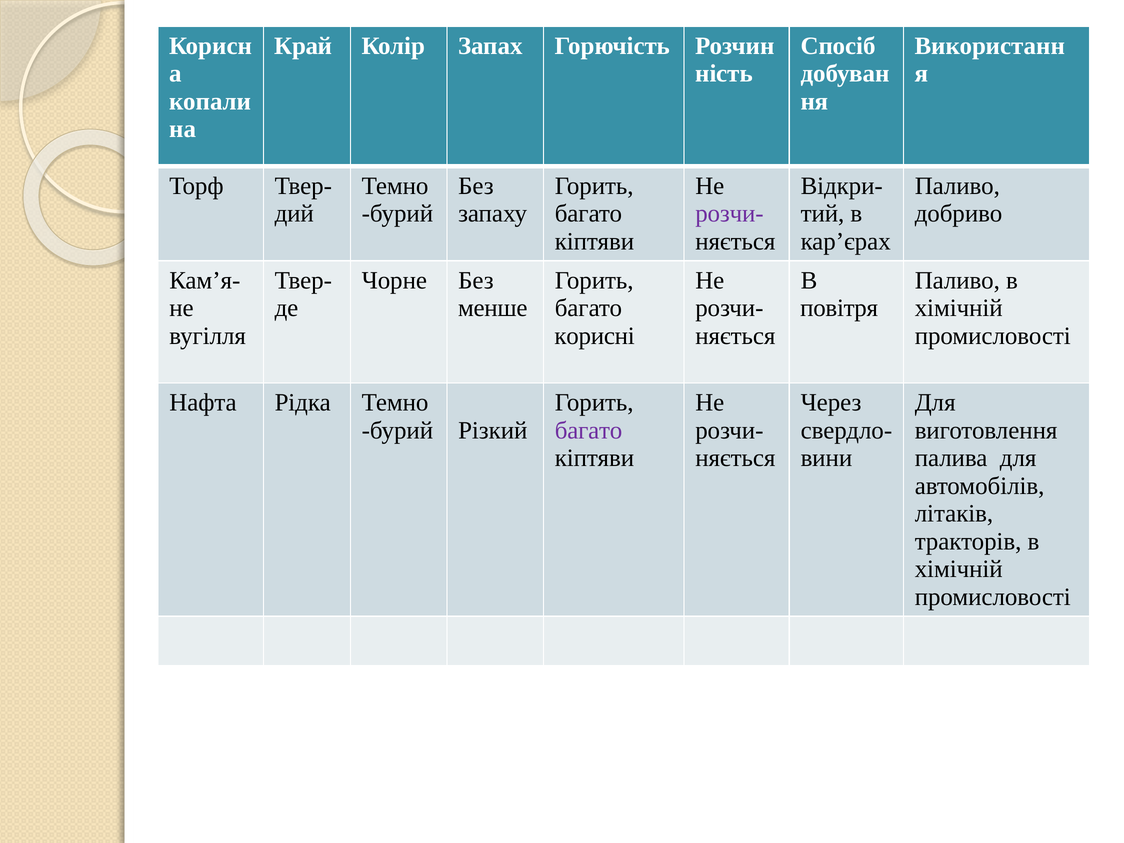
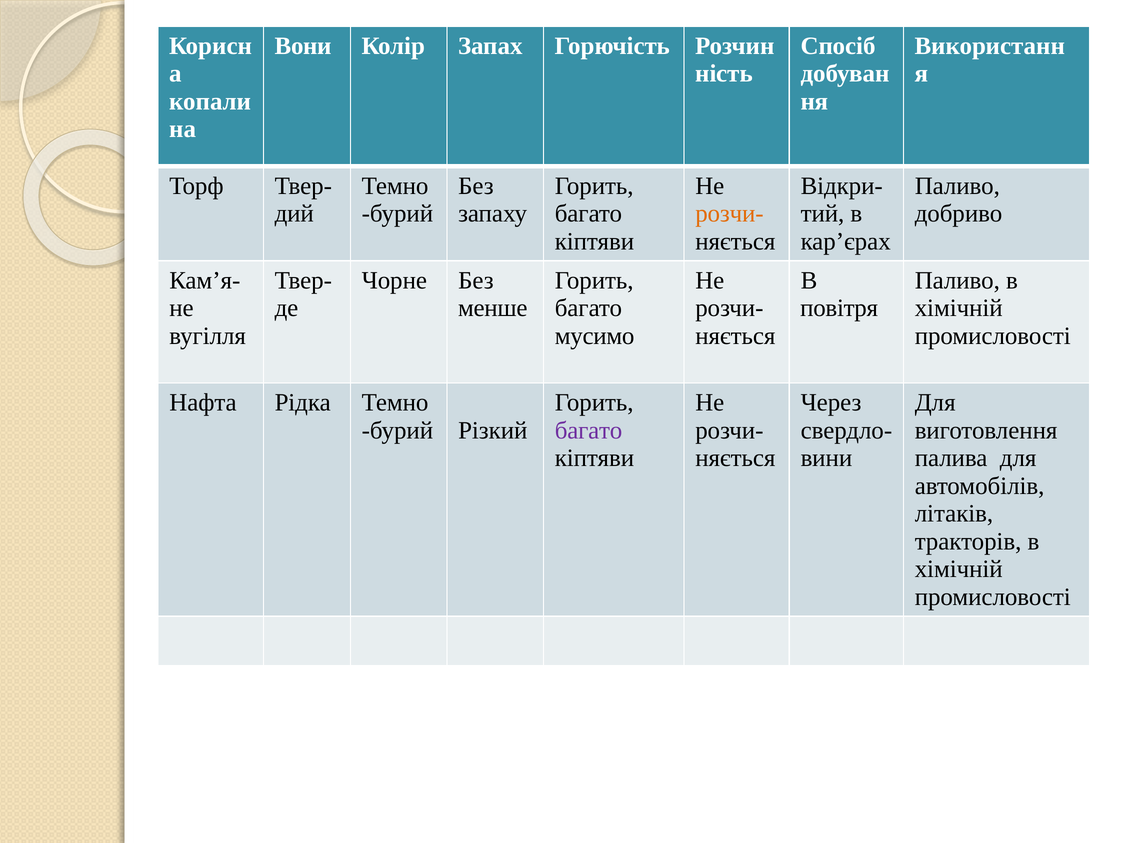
Край: Край -> Вони
розчи- at (729, 214) colour: purple -> orange
корисні: корисні -> мусимо
